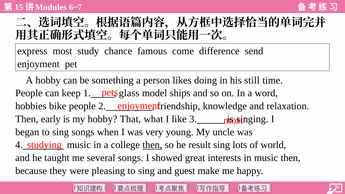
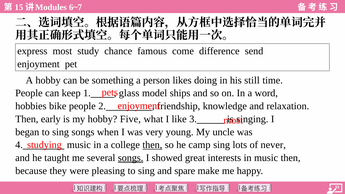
That: That -> Five
result: result -> camp
world: world -> never
songs at (131, 158) underline: none -> present
guest: guest -> spare
